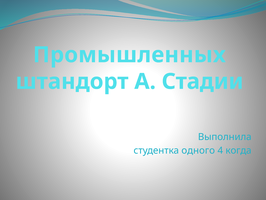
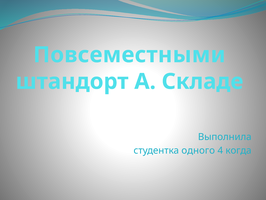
Промышленных: Промышленных -> Повсеместными
Стадии: Стадии -> Складе
